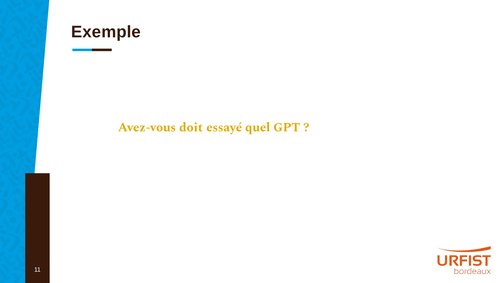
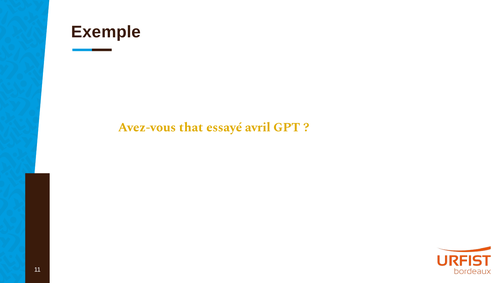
doit: doit -> that
quel: quel -> avril
